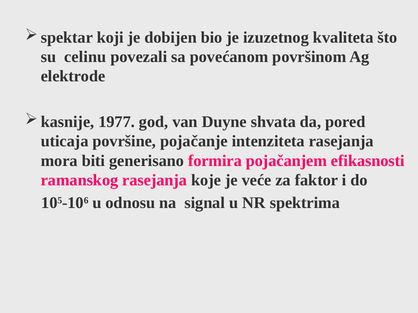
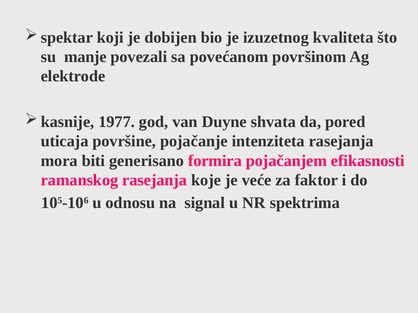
celinu: celinu -> manje
